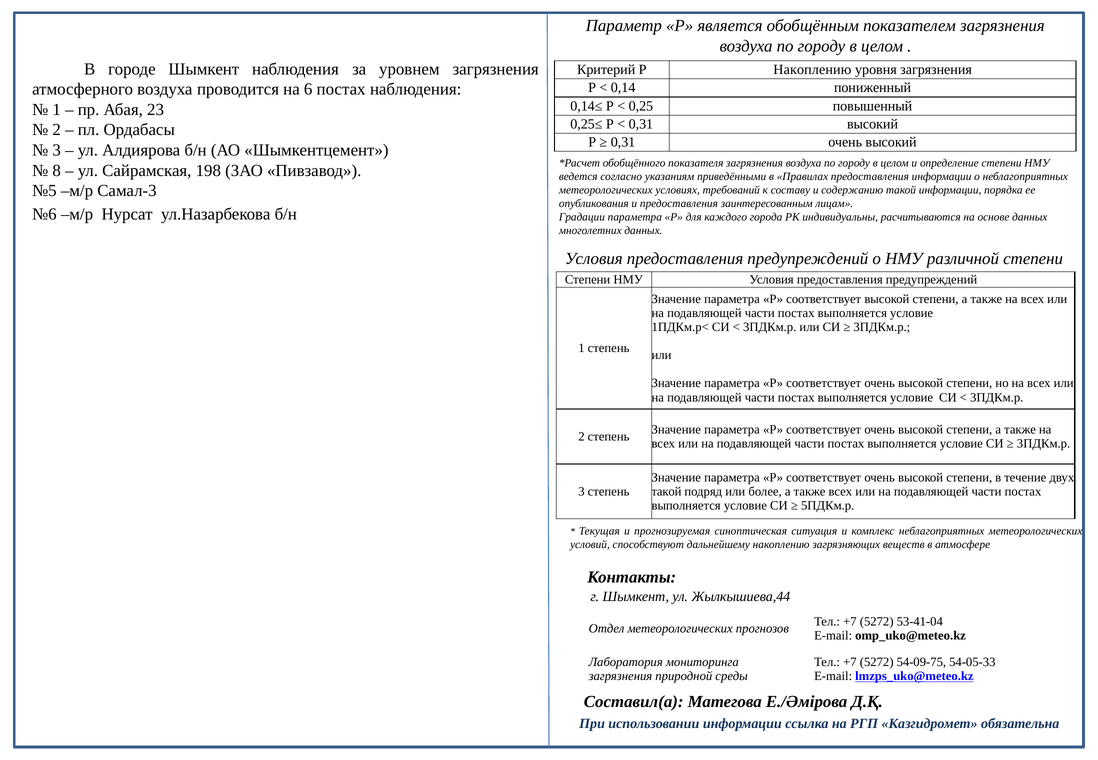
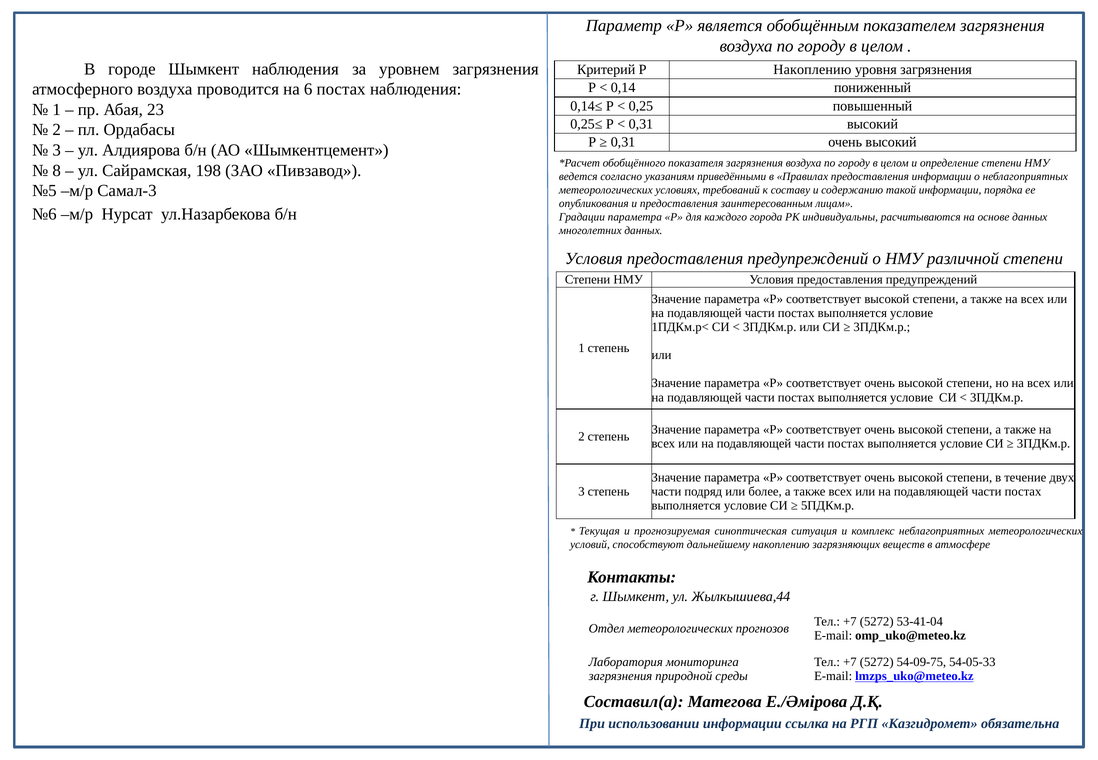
такой at (666, 492): такой -> части
